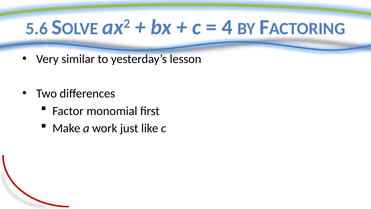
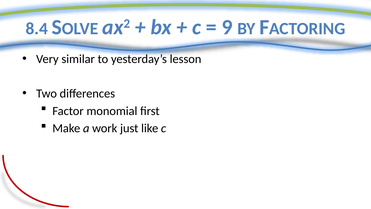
5.6: 5.6 -> 8.4
4: 4 -> 9
